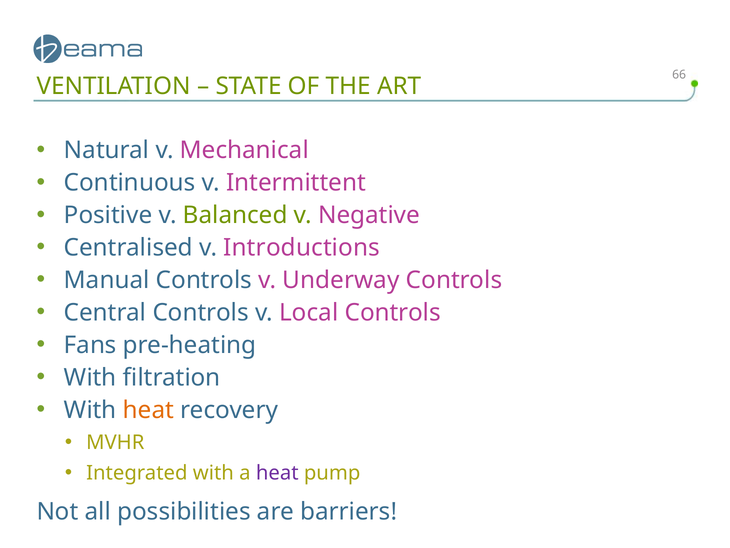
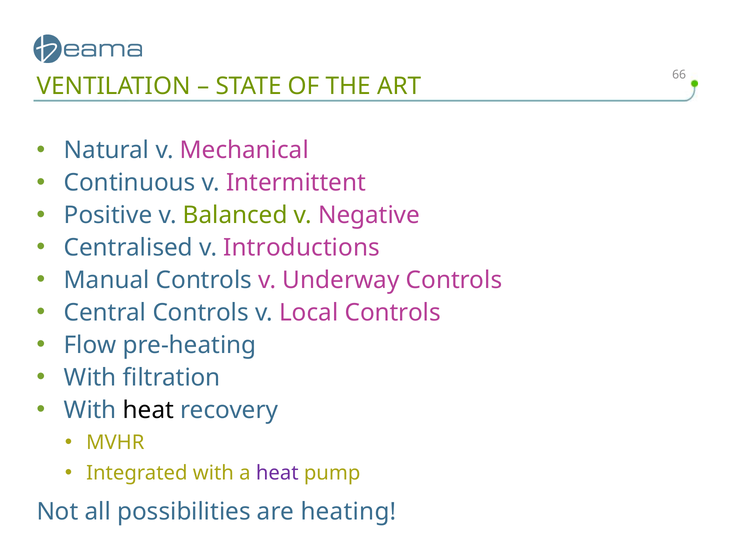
Fans: Fans -> Flow
heat at (149, 410) colour: orange -> black
barriers: barriers -> heating
